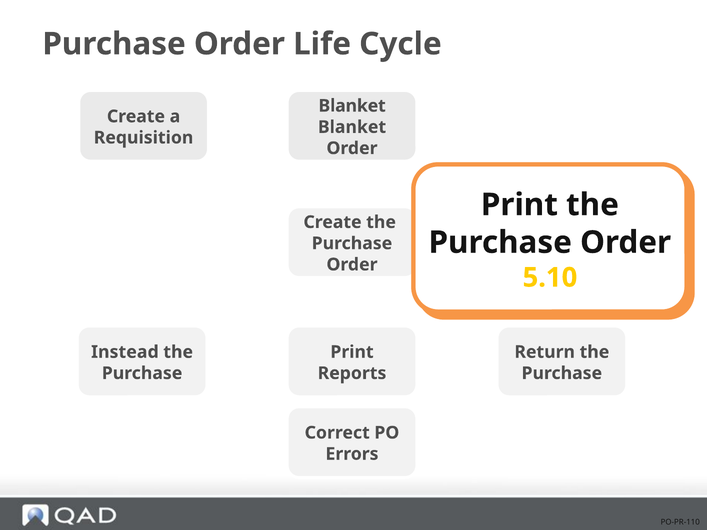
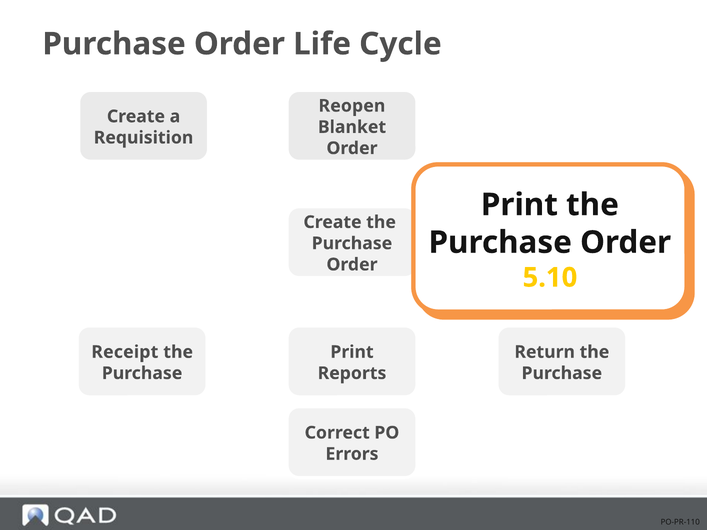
Blanket at (352, 106): Blanket -> Reopen
Instead: Instead -> Receipt
